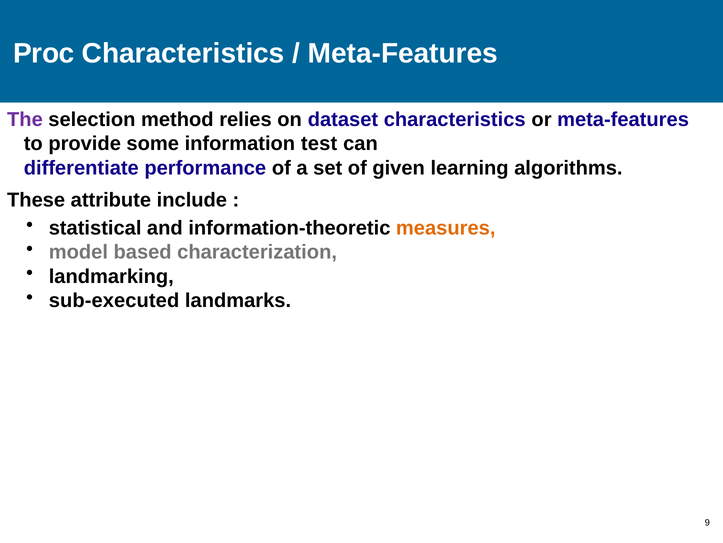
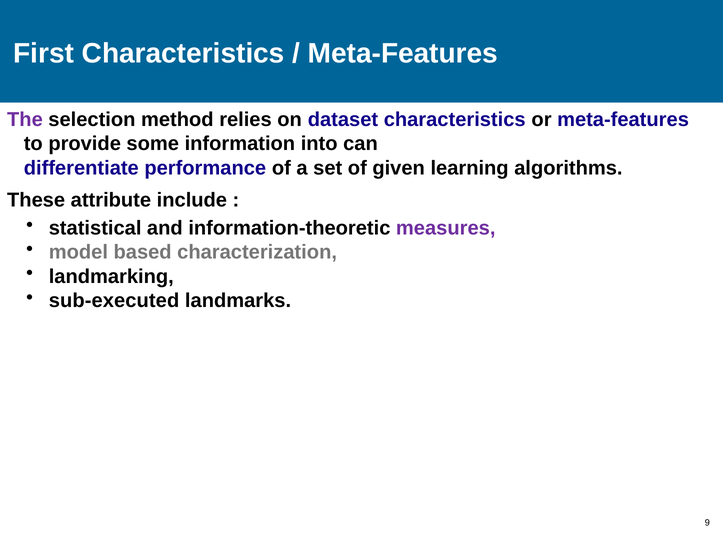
Proc: Proc -> First
test: test -> into
measures colour: orange -> purple
